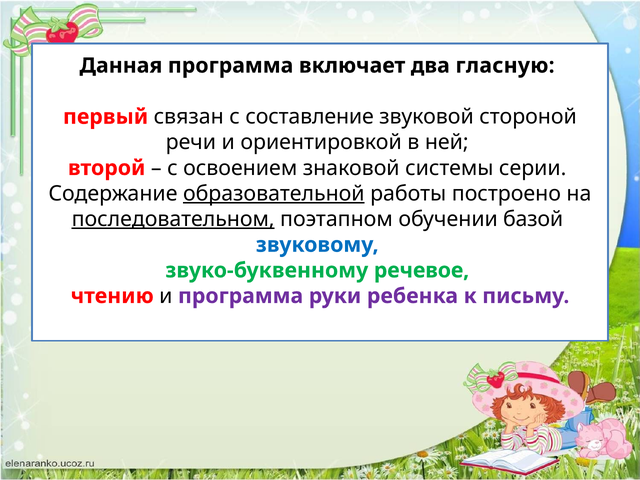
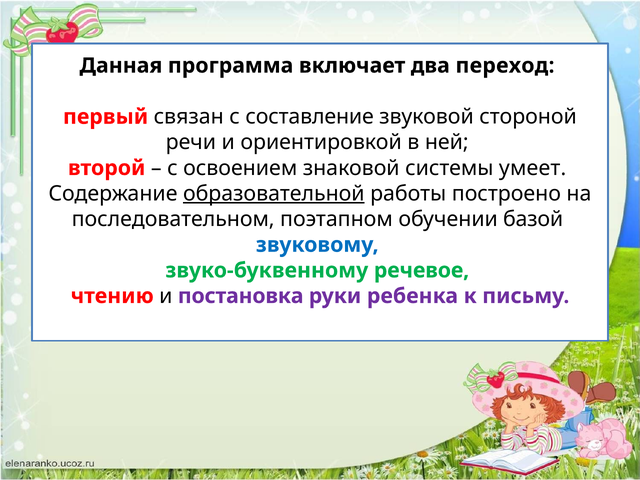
гласную: гласную -> переход
серии: серии -> умеет
последовательном underline: present -> none
и программа: программа -> постановка
